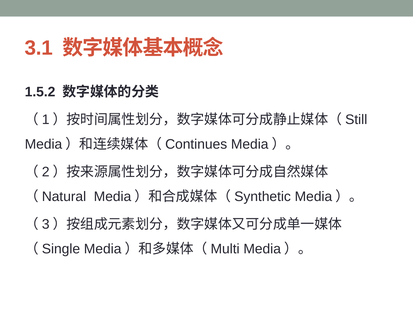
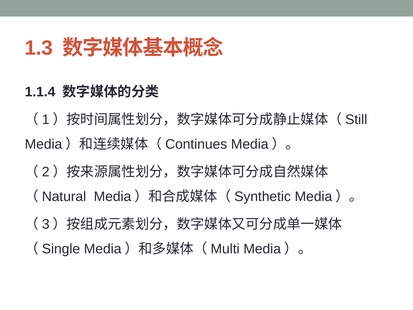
3.1: 3.1 -> 1.3
1.5.2: 1.5.2 -> 1.1.4
